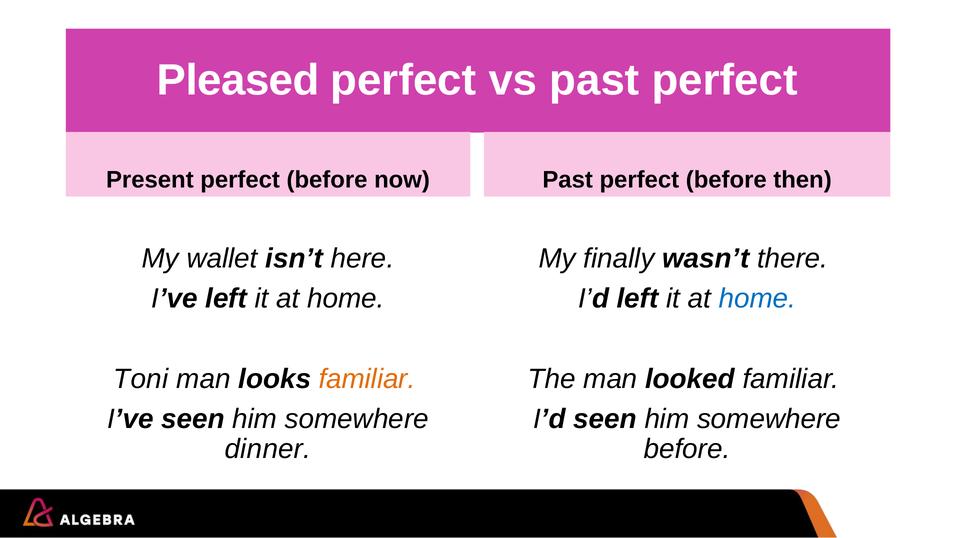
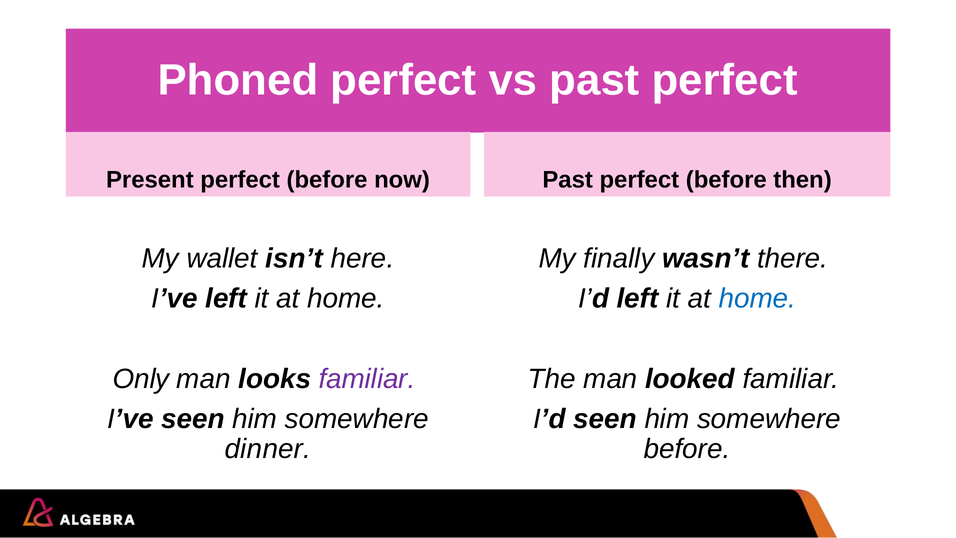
Pleased: Pleased -> Phoned
Toni: Toni -> Only
familiar at (367, 379) colour: orange -> purple
